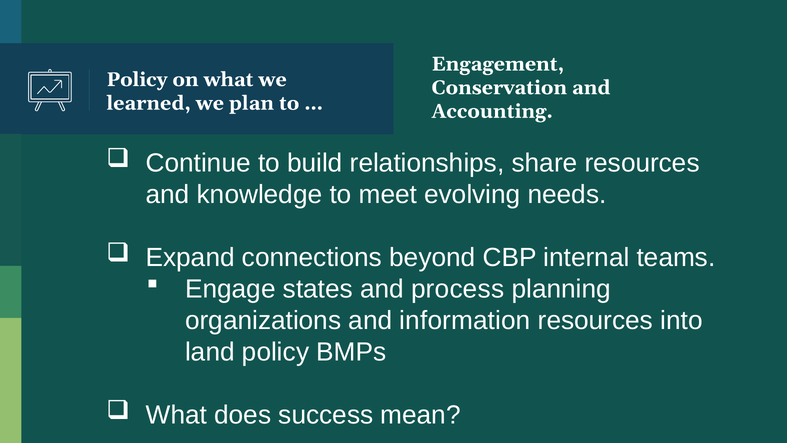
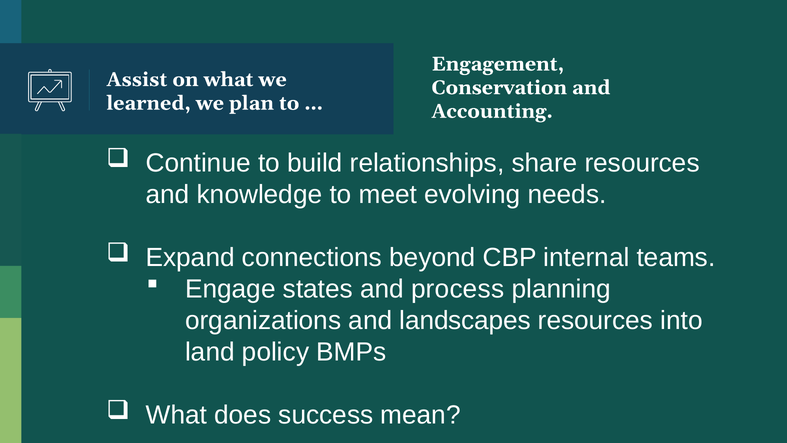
Policy at (137, 79): Policy -> Assist
information: information -> landscapes
